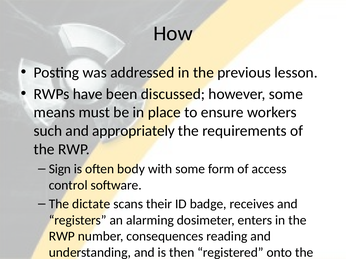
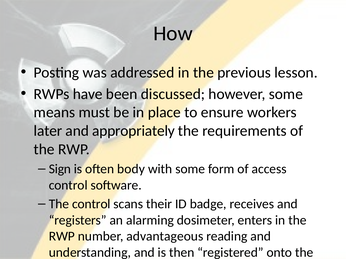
such: such -> later
The dictate: dictate -> control
consequences: consequences -> advantageous
